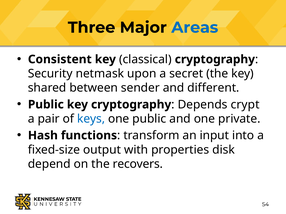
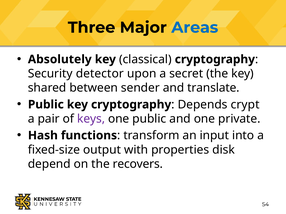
Consistent: Consistent -> Absolutely
netmask: netmask -> detector
different: different -> translate
keys colour: blue -> purple
